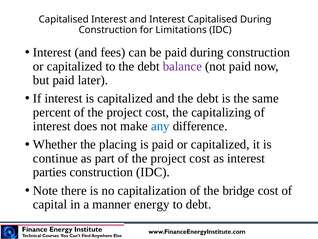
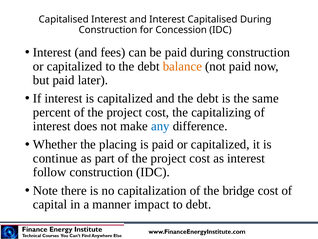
Limitations: Limitations -> Concession
balance colour: purple -> orange
parties: parties -> follow
energy: energy -> impact
